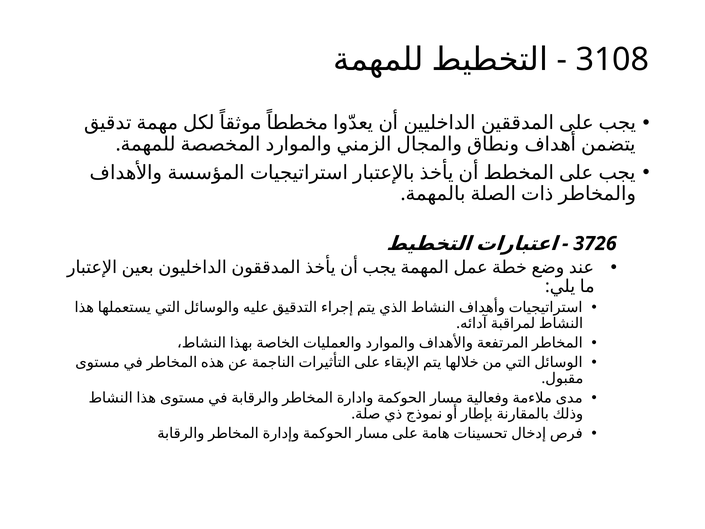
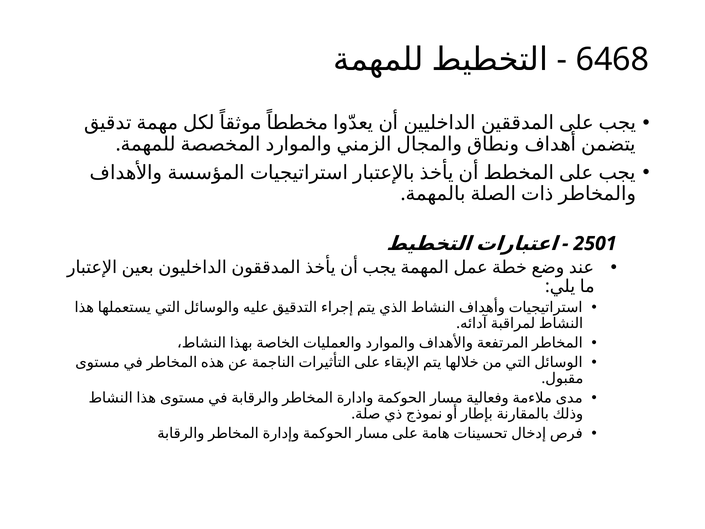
3108: 3108 -> 6468
3726: 3726 -> 2501
